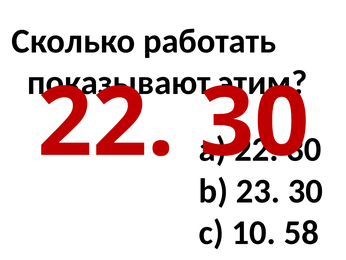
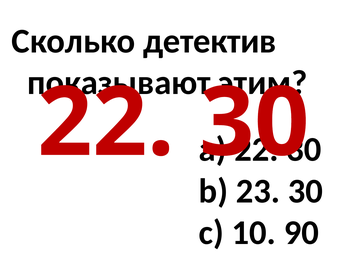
работать: работать -> детектив
58: 58 -> 90
